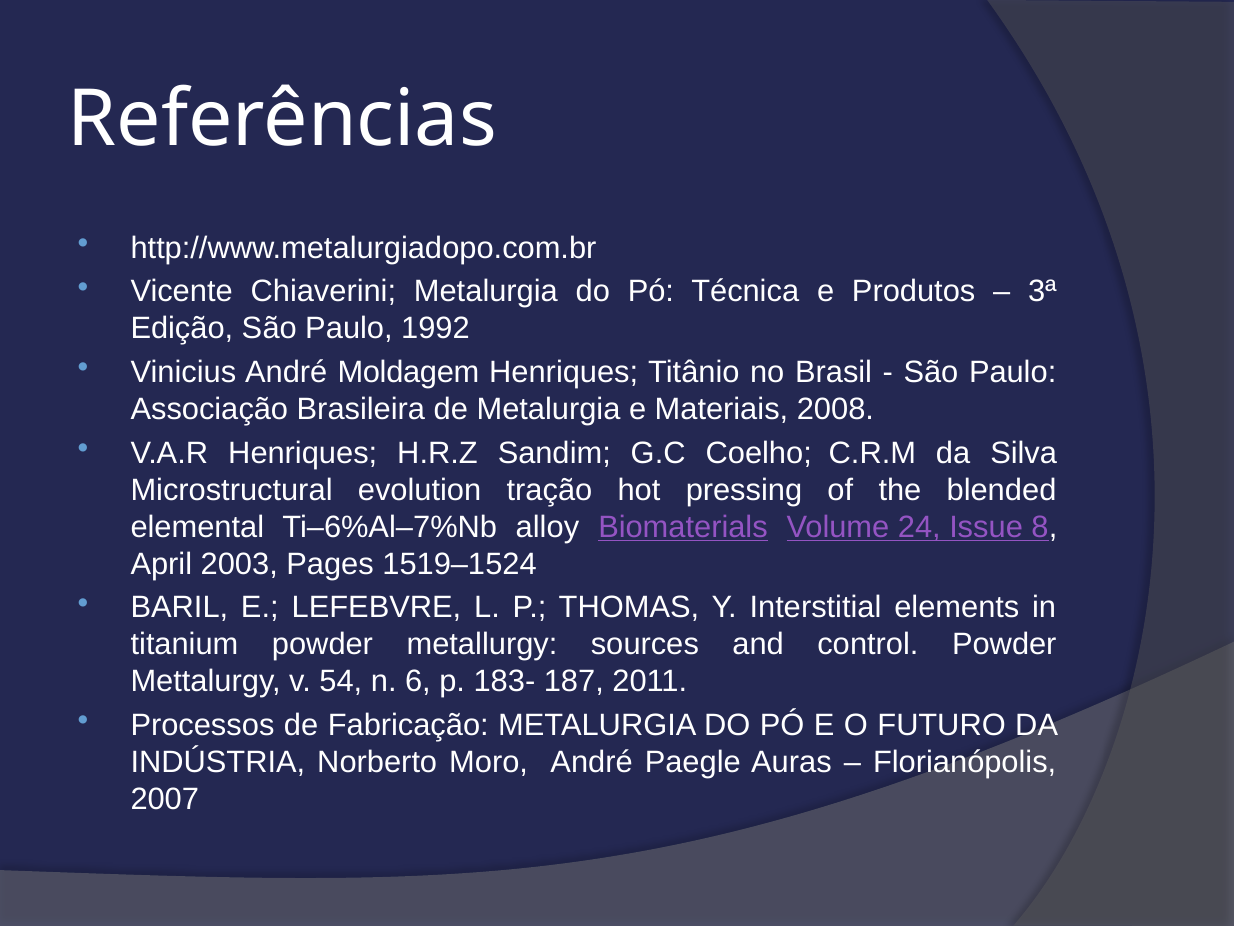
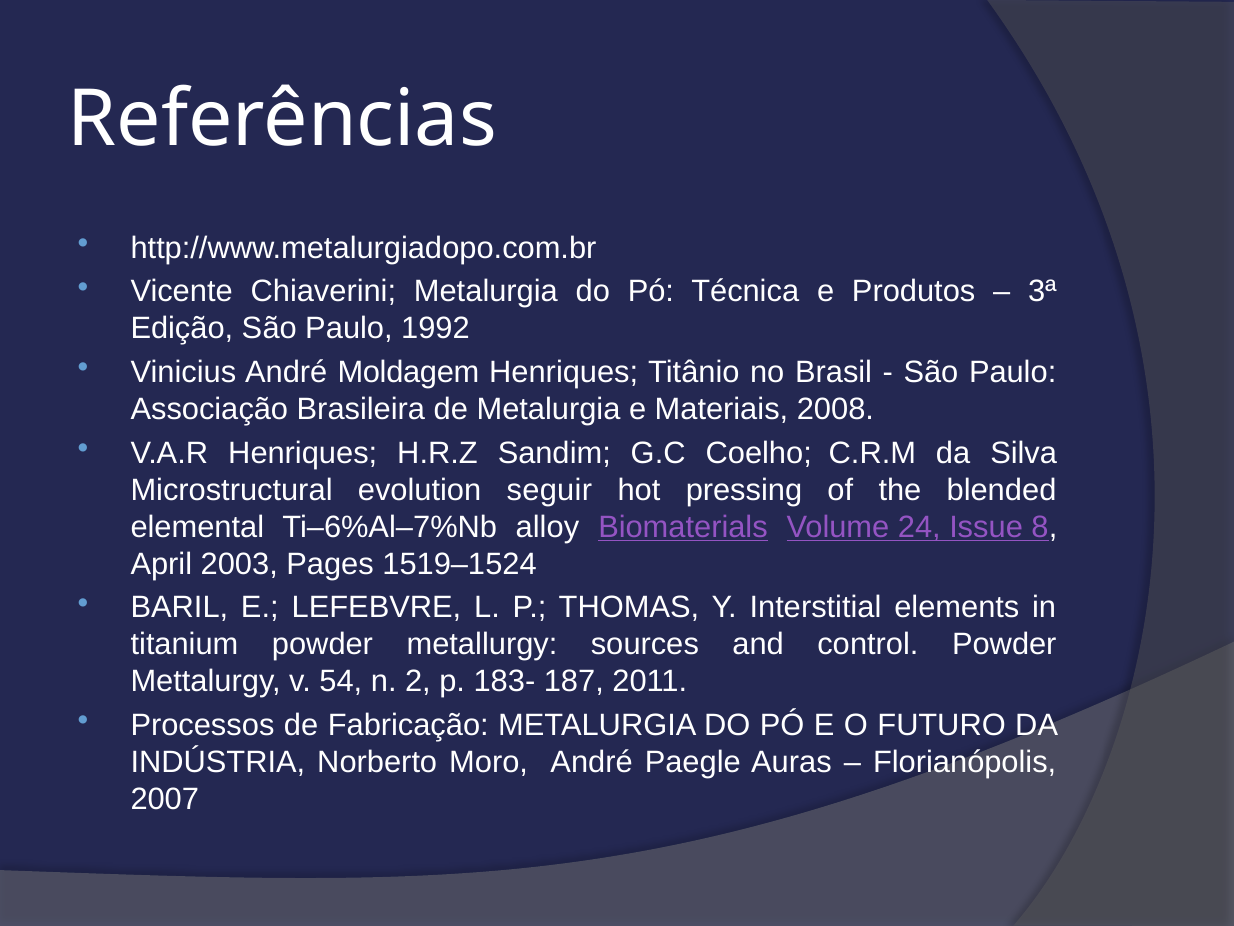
tração: tração -> seguir
6: 6 -> 2
